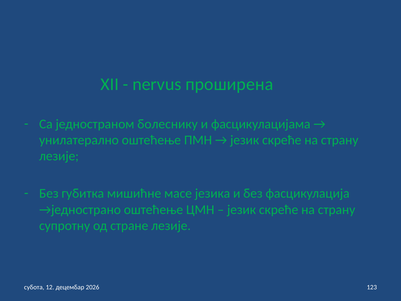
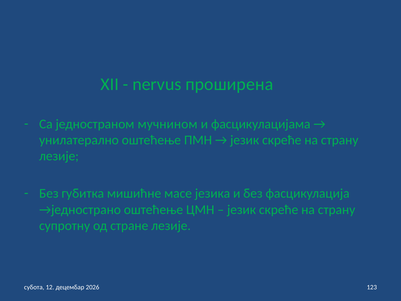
болеснику: болеснику -> мучнином
